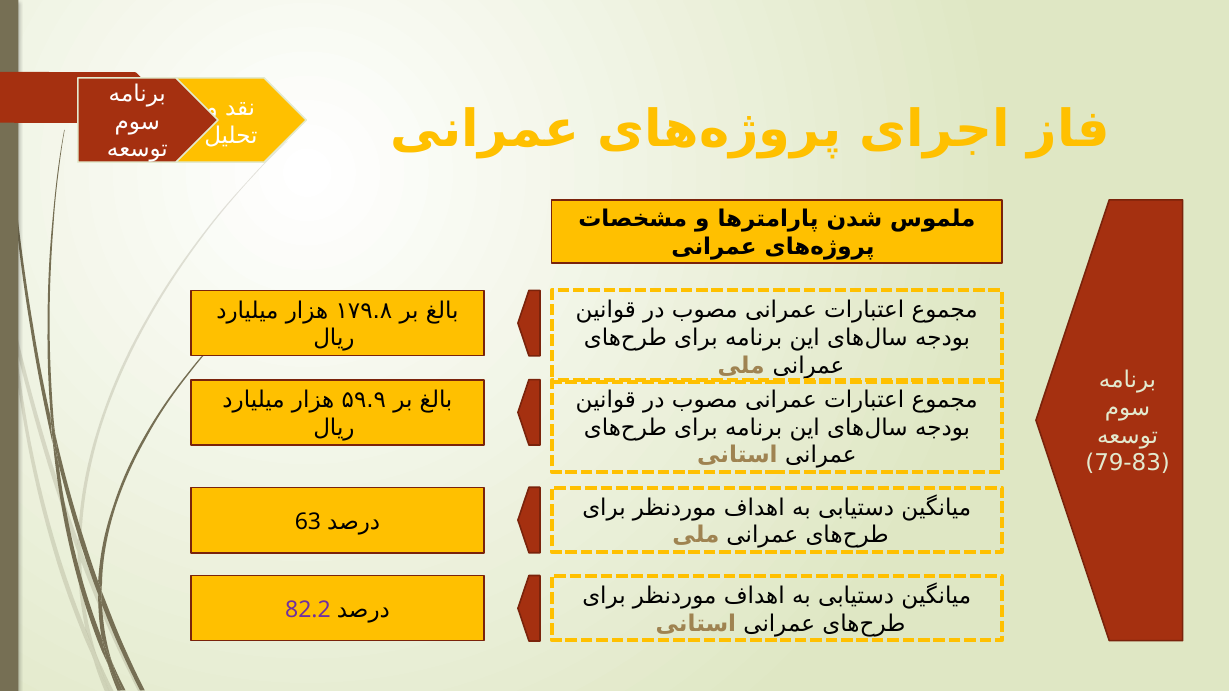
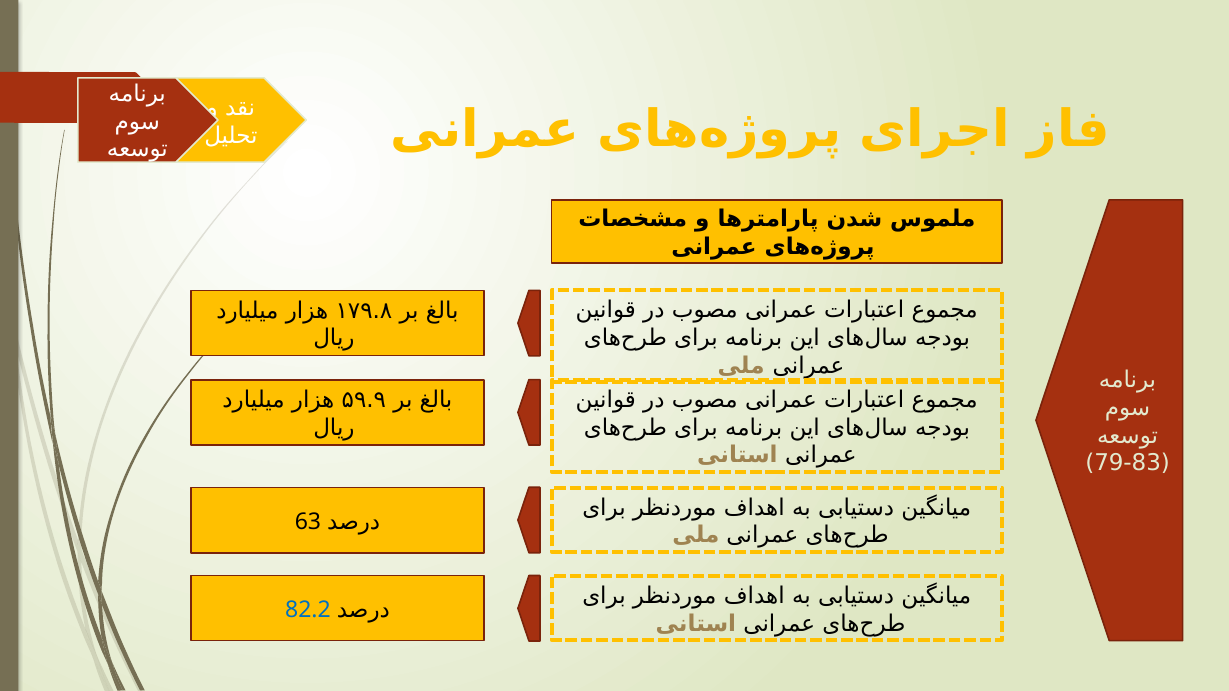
82.2 colour: purple -> blue
